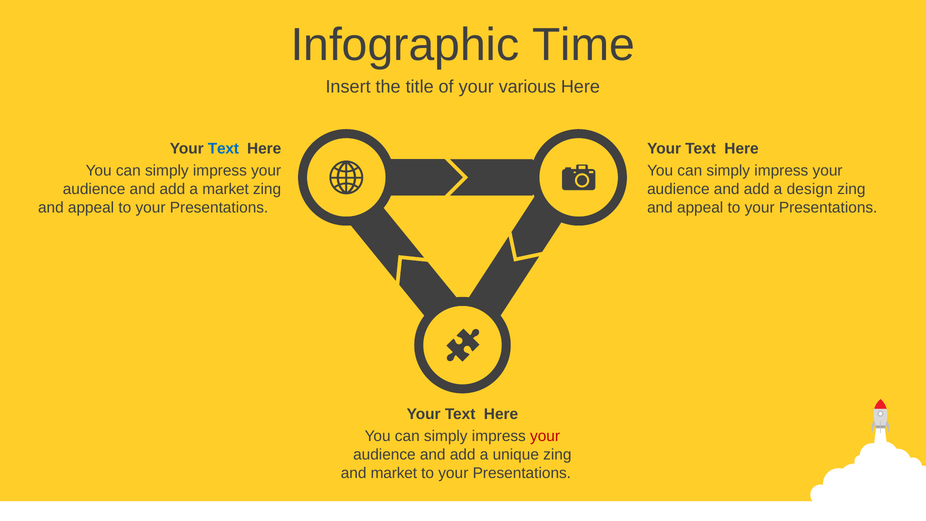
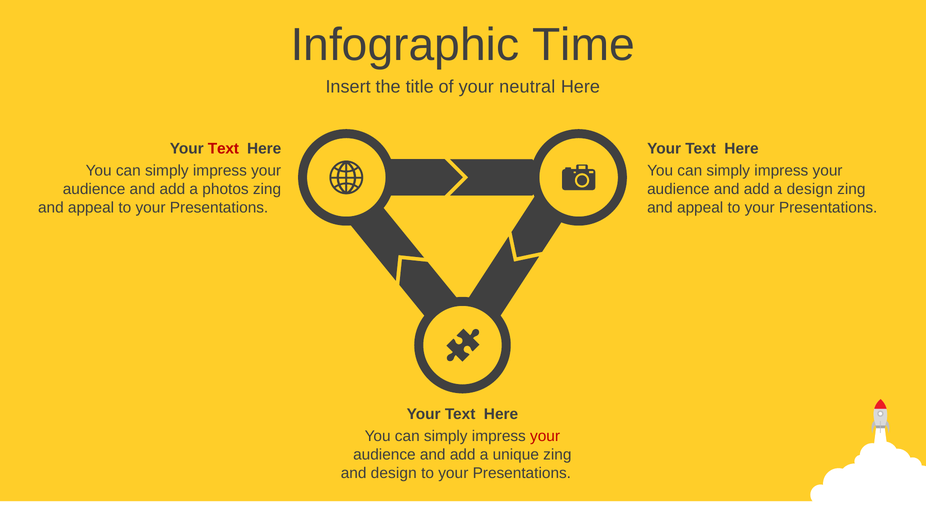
various: various -> neutral
Text at (223, 149) colour: blue -> red
a market: market -> photos
and market: market -> design
